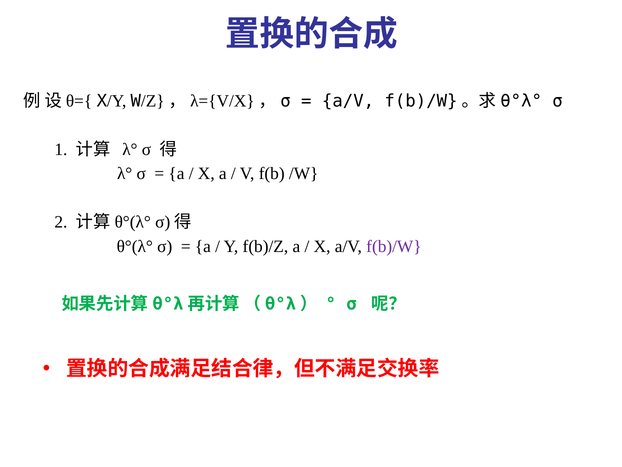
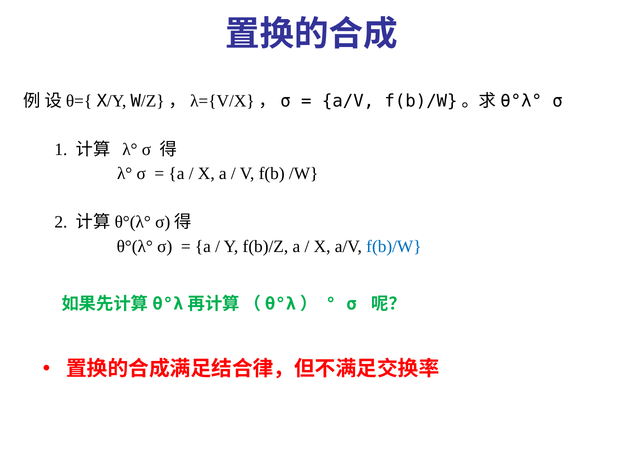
f(b)/W colour: purple -> blue
